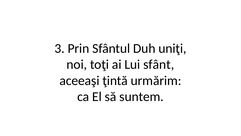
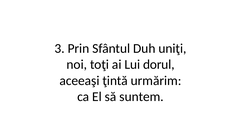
sfânt: sfânt -> dorul
